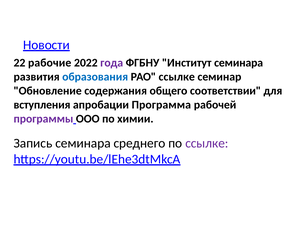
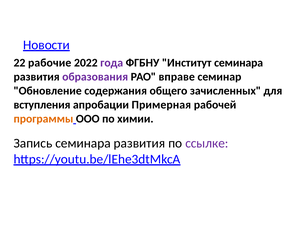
образования colour: blue -> purple
РАО ссылке: ссылке -> вправе
соответствии: соответствии -> зачисленных
Программа: Программа -> Примерная
программы colour: purple -> orange
Запись семинара среднего: среднего -> развития
